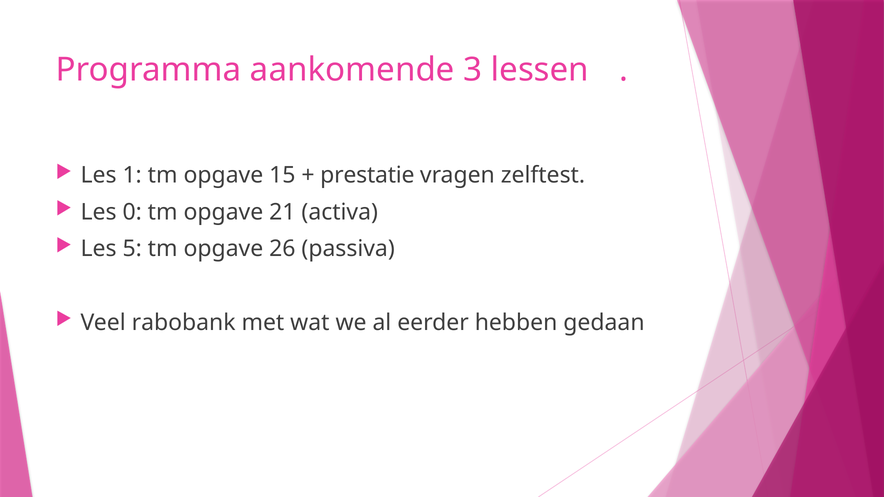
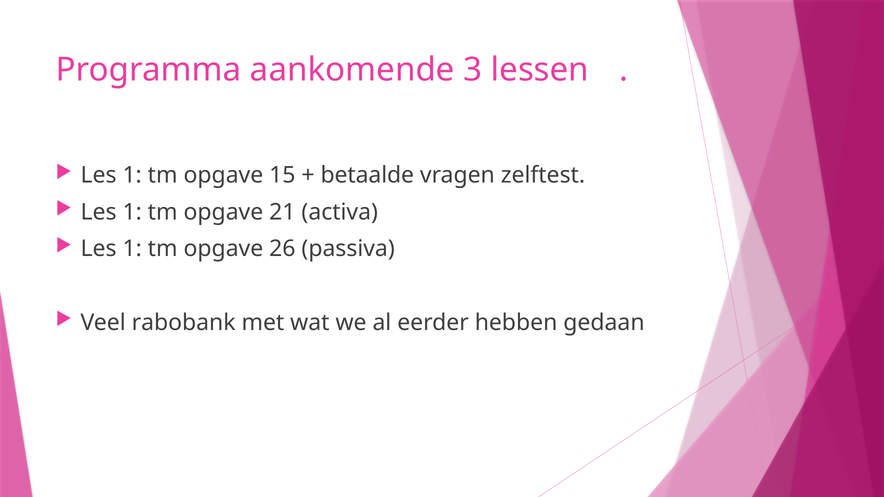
prestatie: prestatie -> betaalde
0 at (132, 212): 0 -> 1
5 at (132, 249): 5 -> 1
